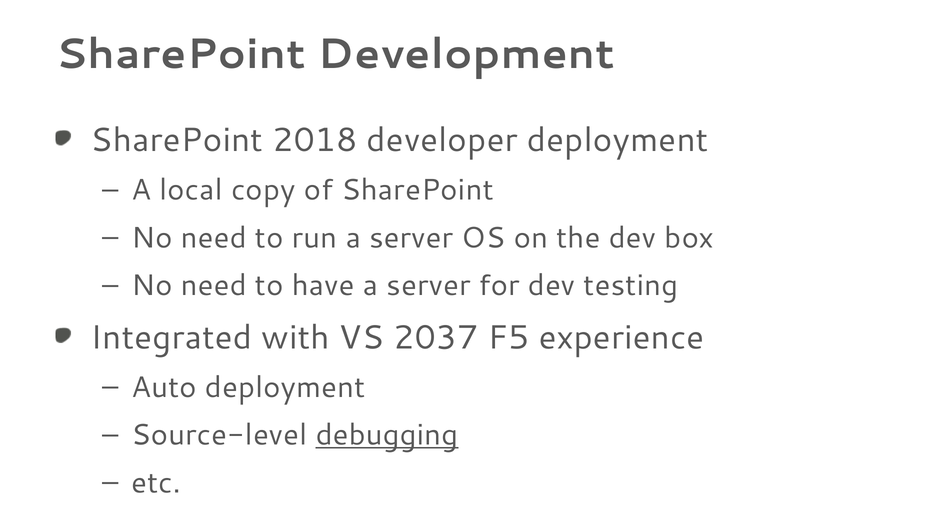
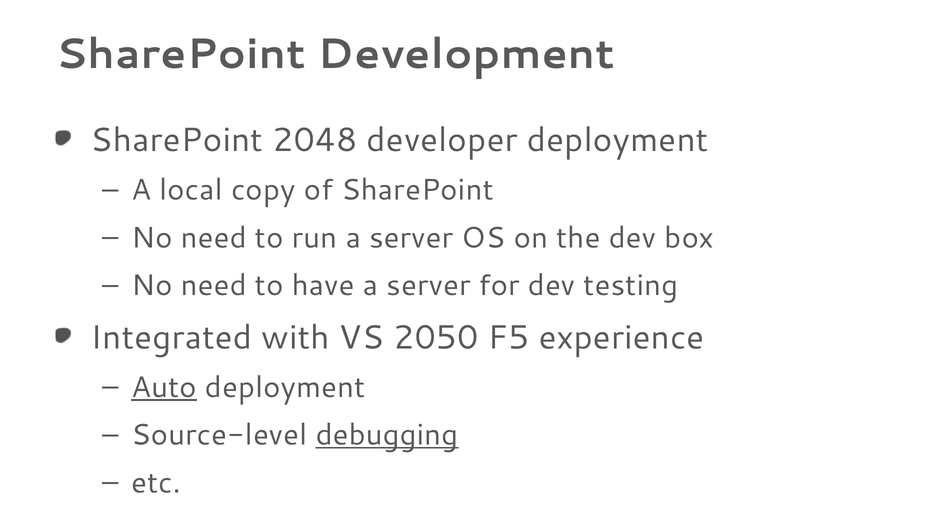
2018: 2018 -> 2048
2037: 2037 -> 2050
Auto underline: none -> present
